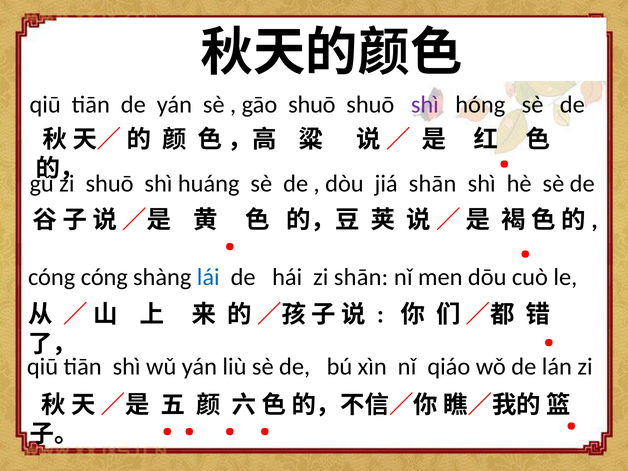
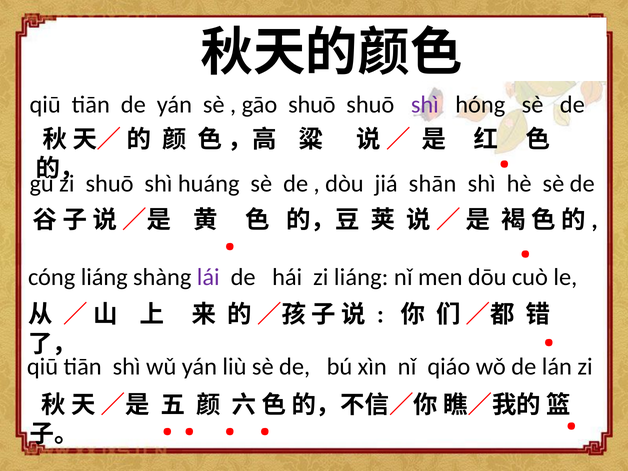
cóng cóng: cóng -> liáng
lái colour: blue -> purple
zi shān: shān -> liáng
